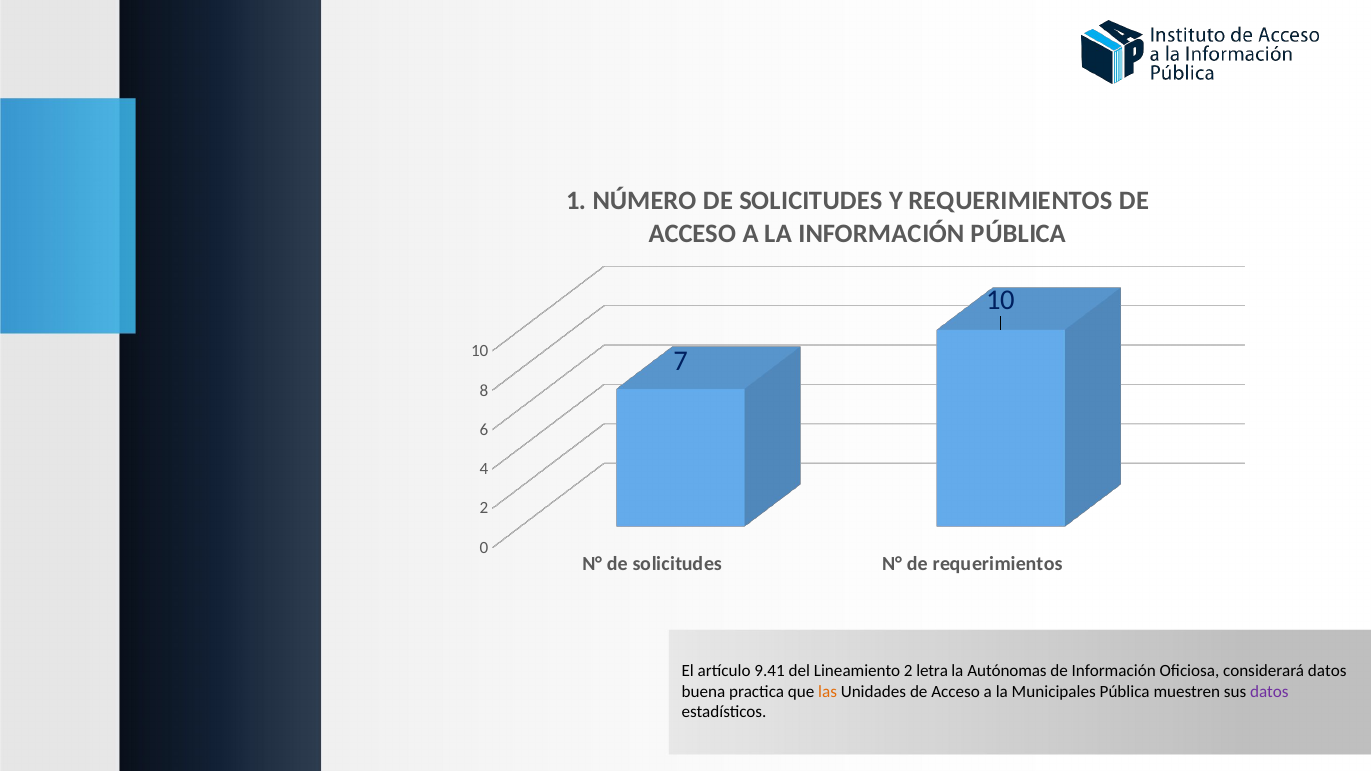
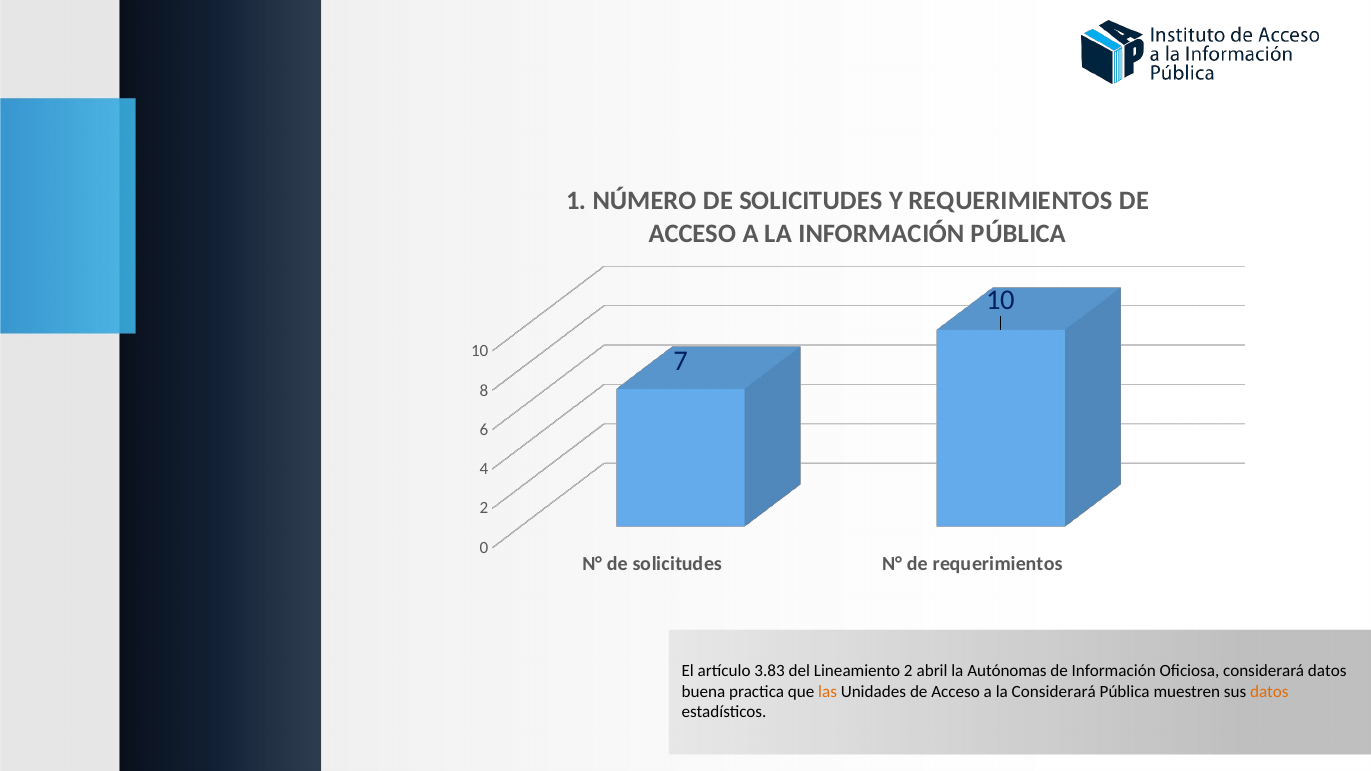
9.41: 9.41 -> 3.83
letra: letra -> abril
la Municipales: Municipales -> Considerará
datos at (1269, 692) colour: purple -> orange
